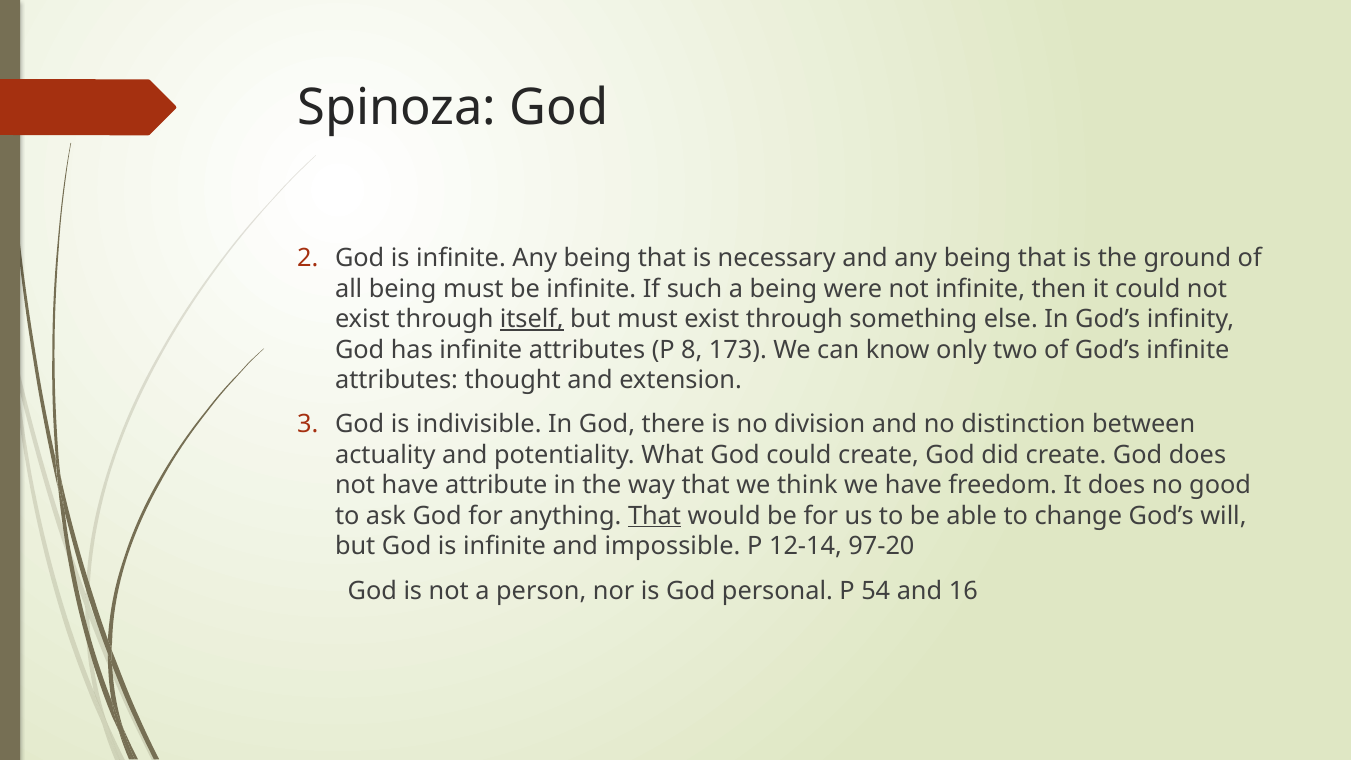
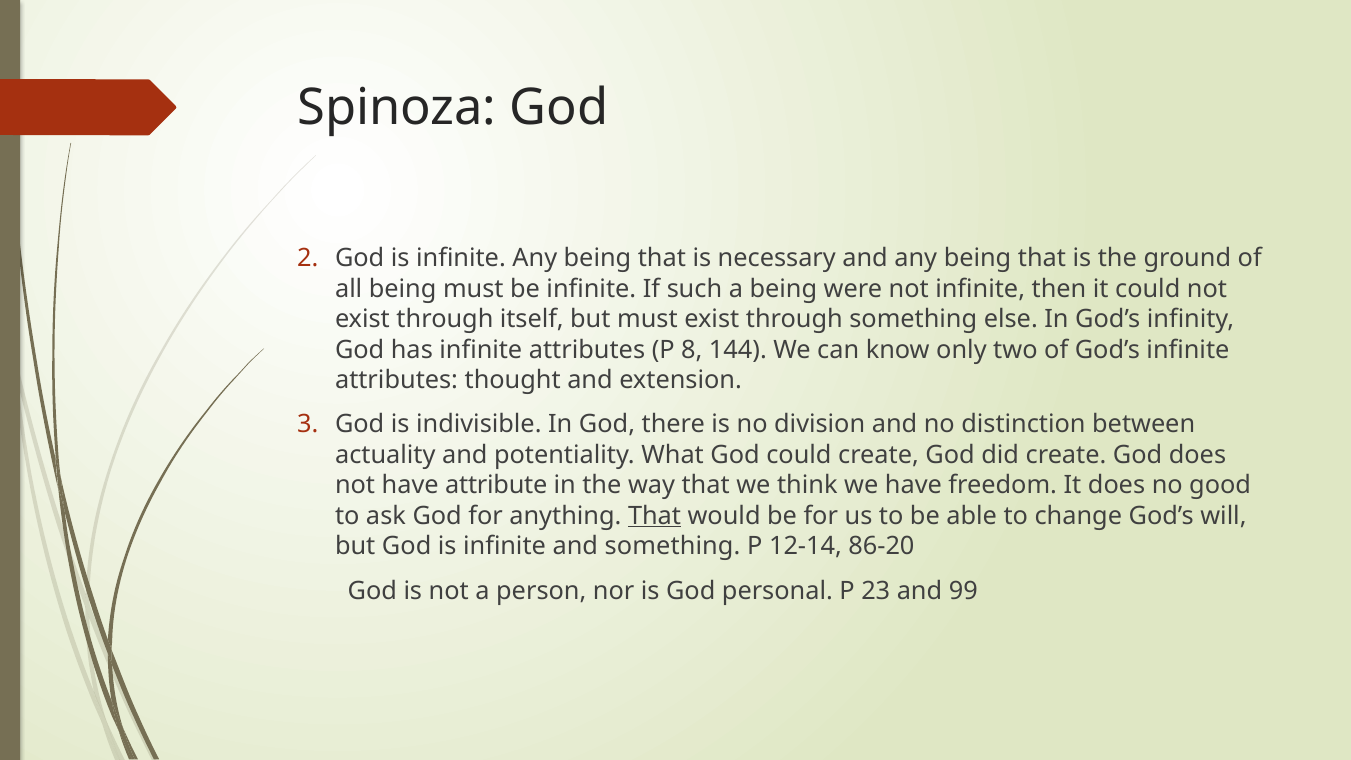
itself underline: present -> none
173: 173 -> 144
and impossible: impossible -> something
97-20: 97-20 -> 86-20
54: 54 -> 23
16: 16 -> 99
